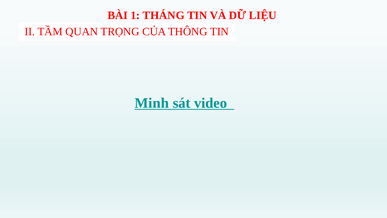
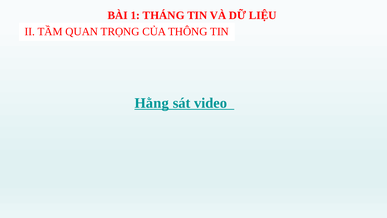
Minh: Minh -> Hằng
